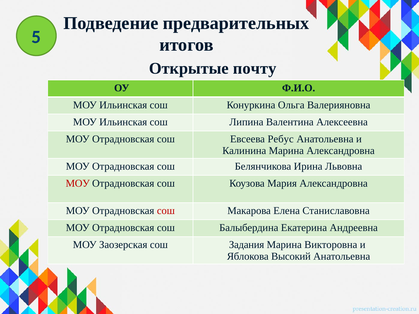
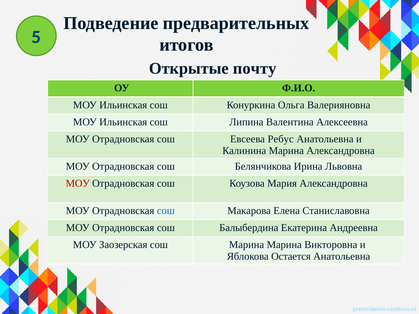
сош at (166, 211) colour: red -> blue
сош Задания: Задания -> Марина
Высокий: Высокий -> Остается
